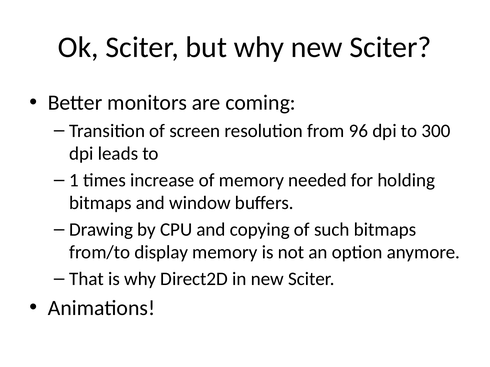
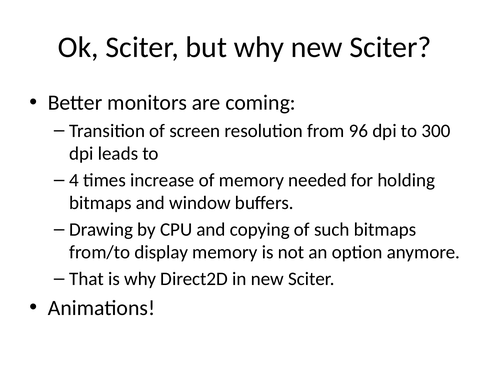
1: 1 -> 4
